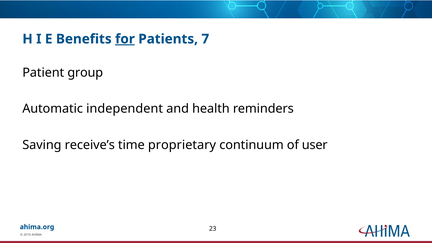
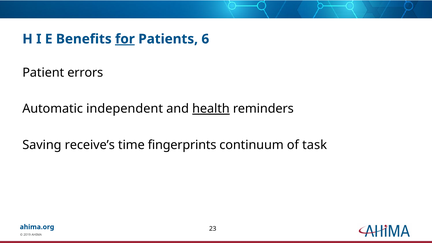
7: 7 -> 6
group: group -> errors
health underline: none -> present
proprietary: proprietary -> fingerprints
user: user -> task
